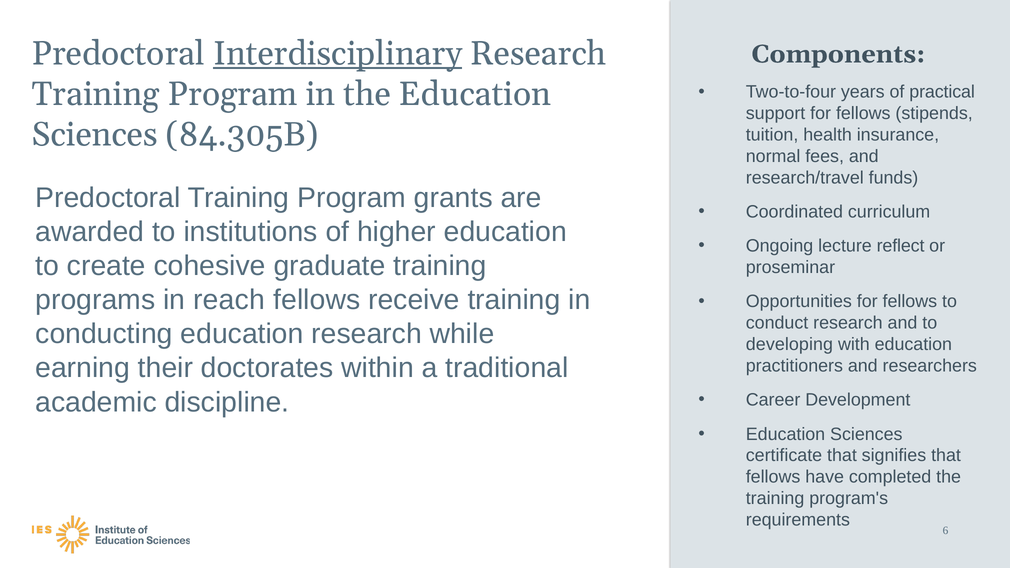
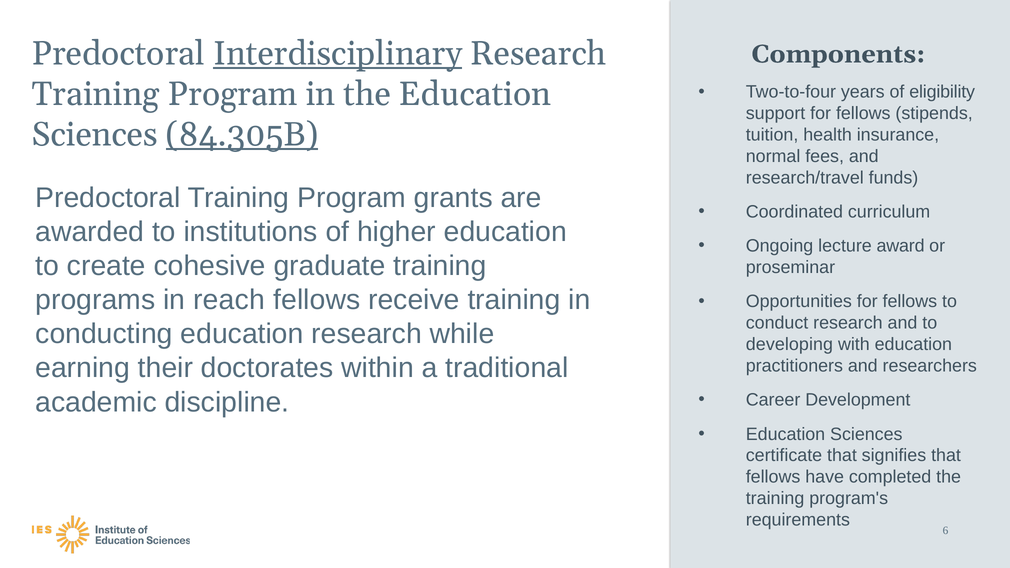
practical: practical -> eligibility
84.305B underline: none -> present
reflect: reflect -> award
